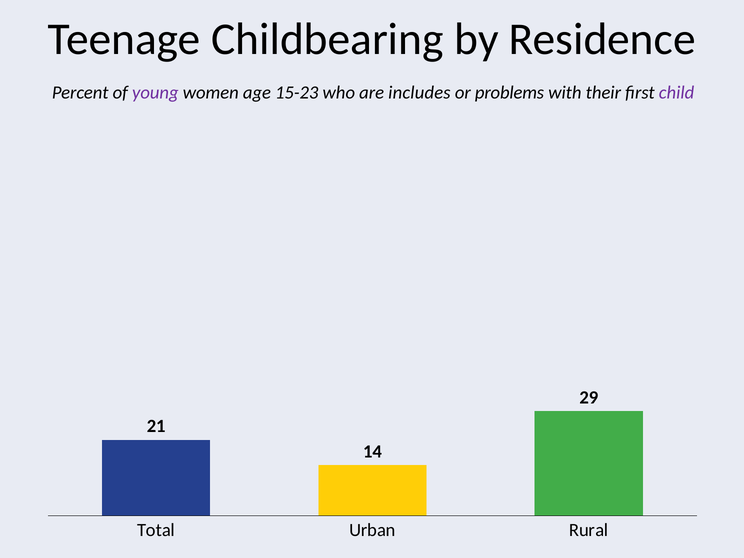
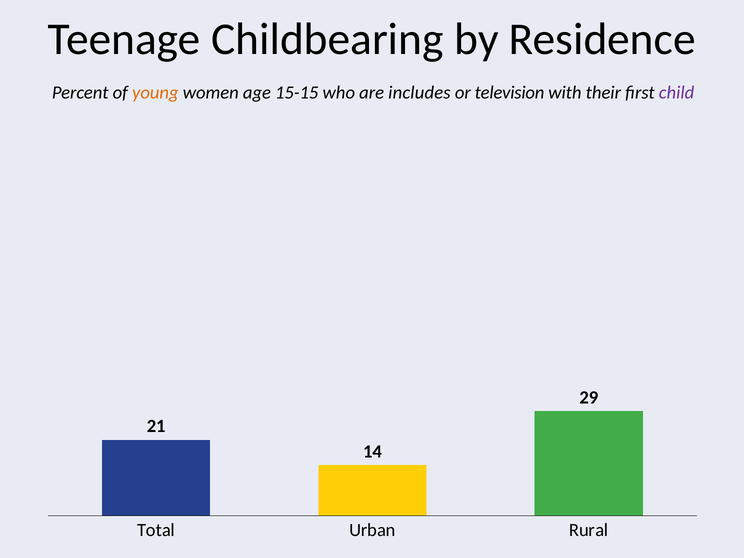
young colour: purple -> orange
15-23: 15-23 -> 15-15
problems: problems -> television
